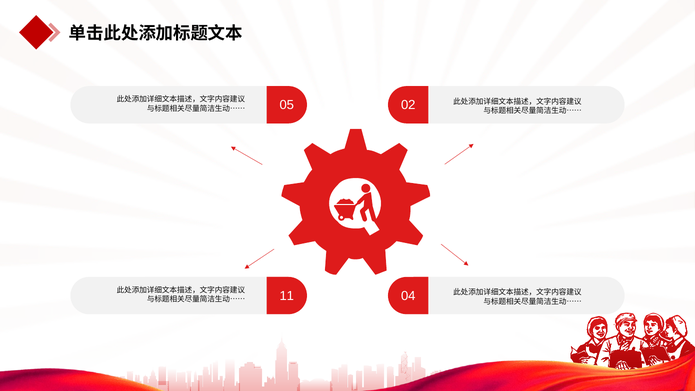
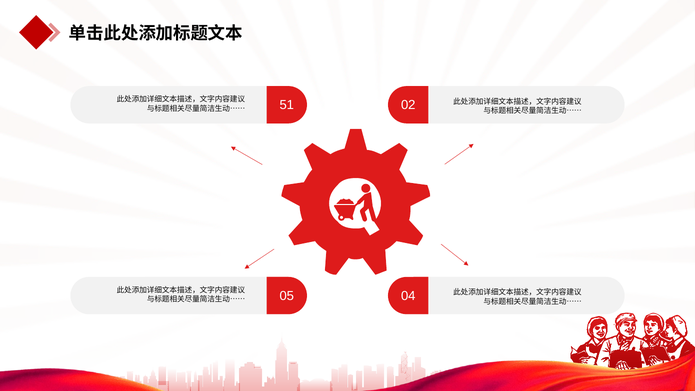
05: 05 -> 51
11: 11 -> 05
